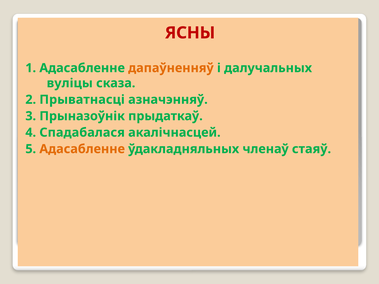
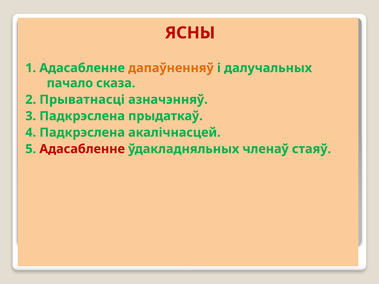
вуліцы: вуліцы -> пачало
3 Прыназоўнік: Прыназоўнік -> Падкрэслена
4 Спадабалася: Спадабалася -> Падкрэслена
Адасабленне at (82, 149) colour: orange -> red
